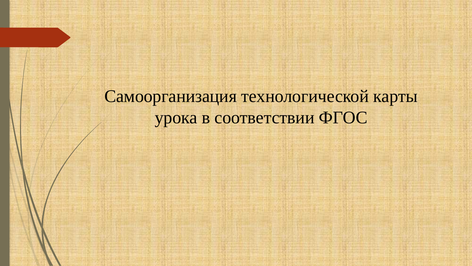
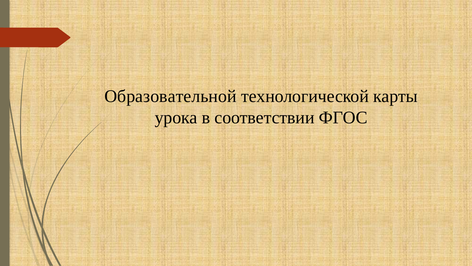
Самоорганизация: Самоорганизация -> Образовательной
